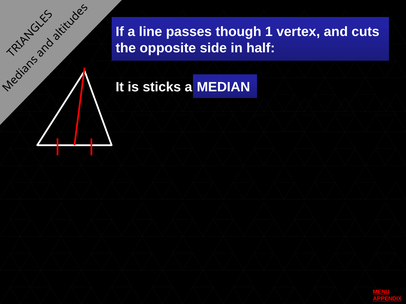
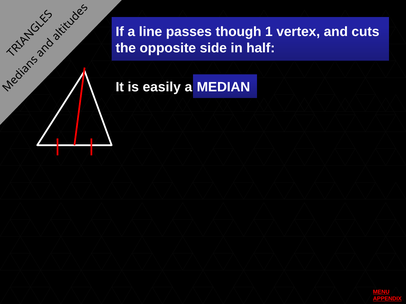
sticks: sticks -> easily
